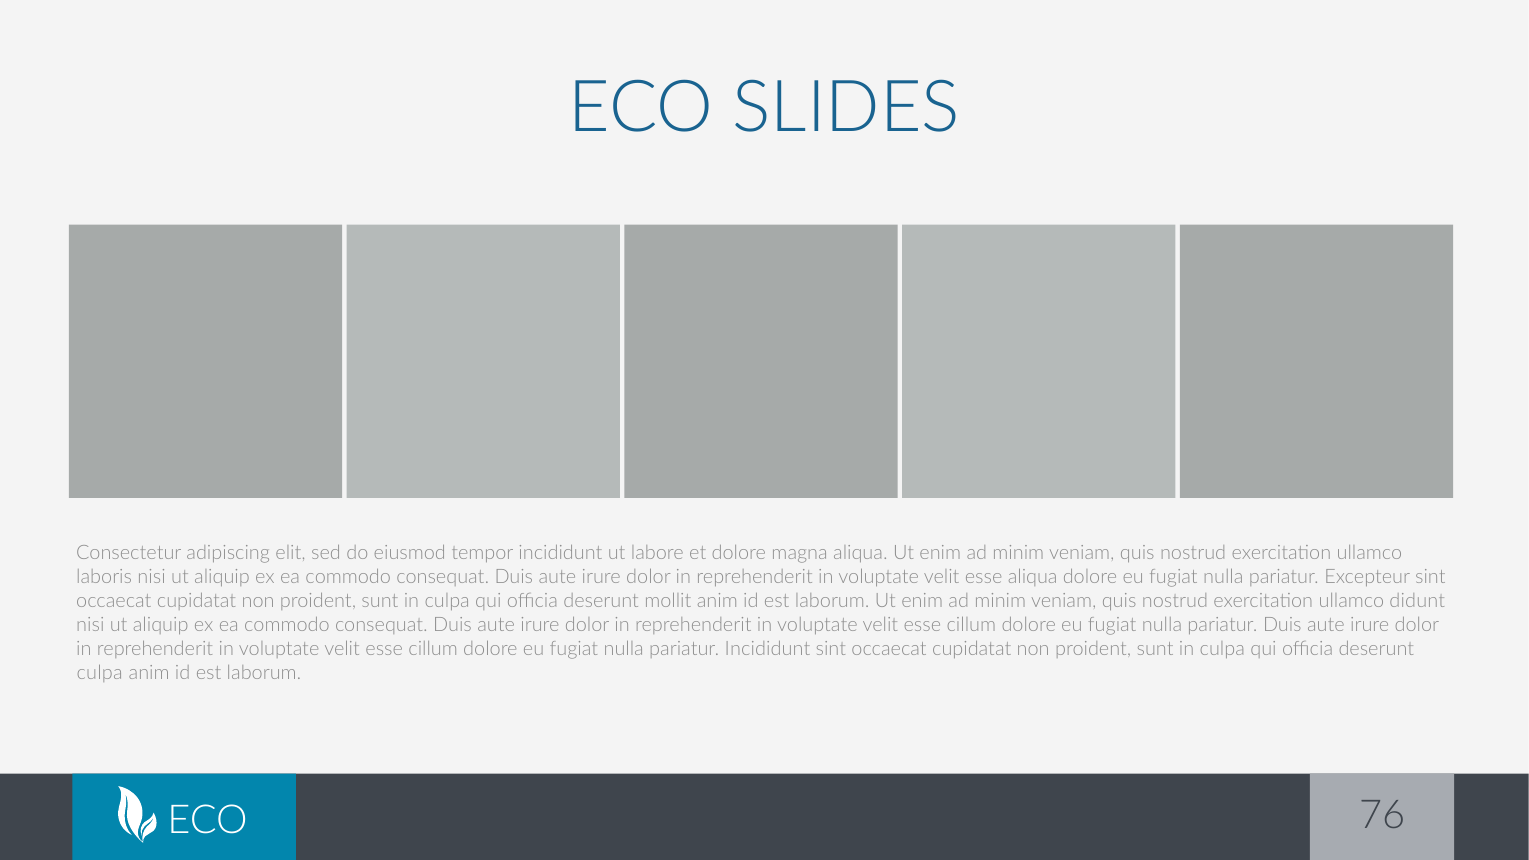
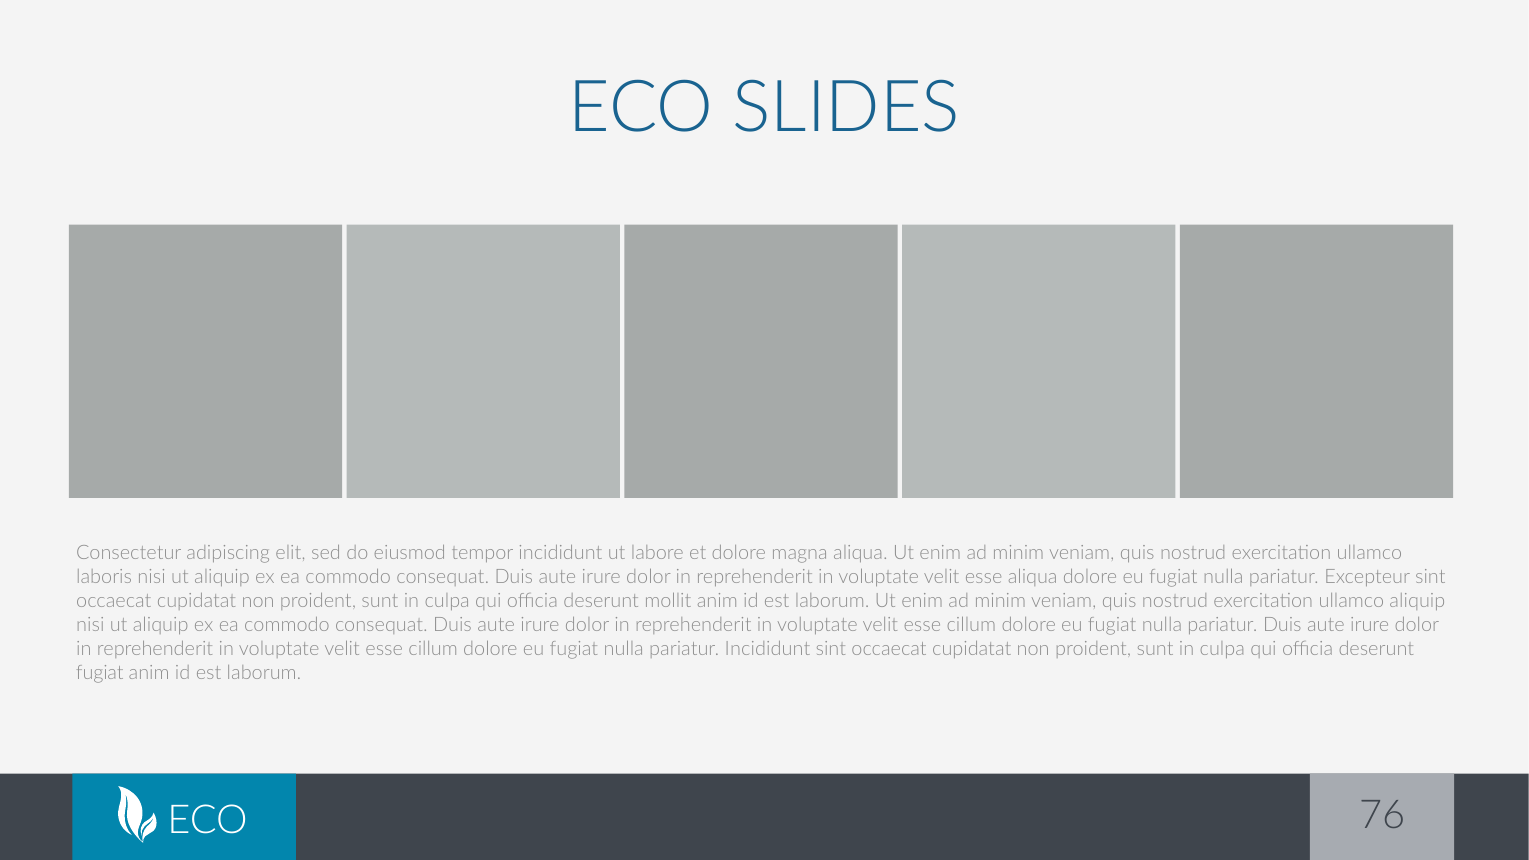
ullamco didunt: didunt -> aliquip
culpa at (100, 673): culpa -> fugiat
